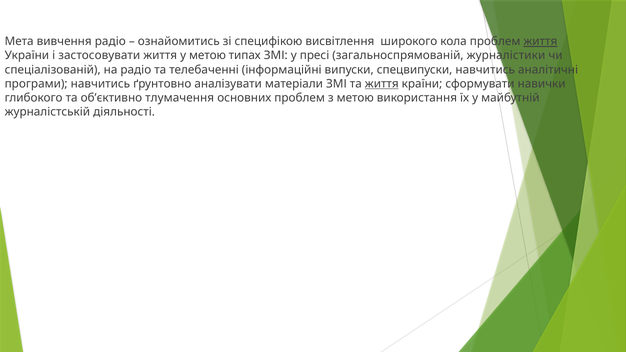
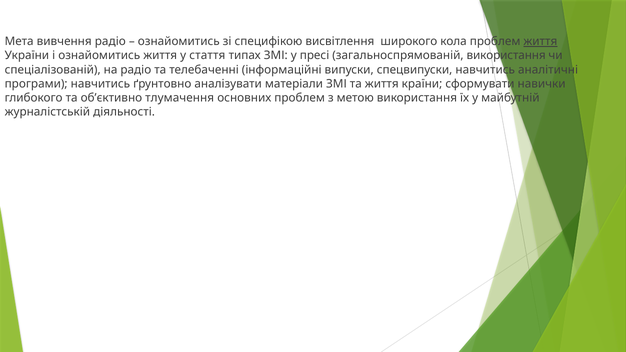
і застосовувати: застосовувати -> ознайомитись
у метою: метою -> стаття
загальноспрямованій журналістики: журналістики -> використання
життя at (382, 84) underline: present -> none
